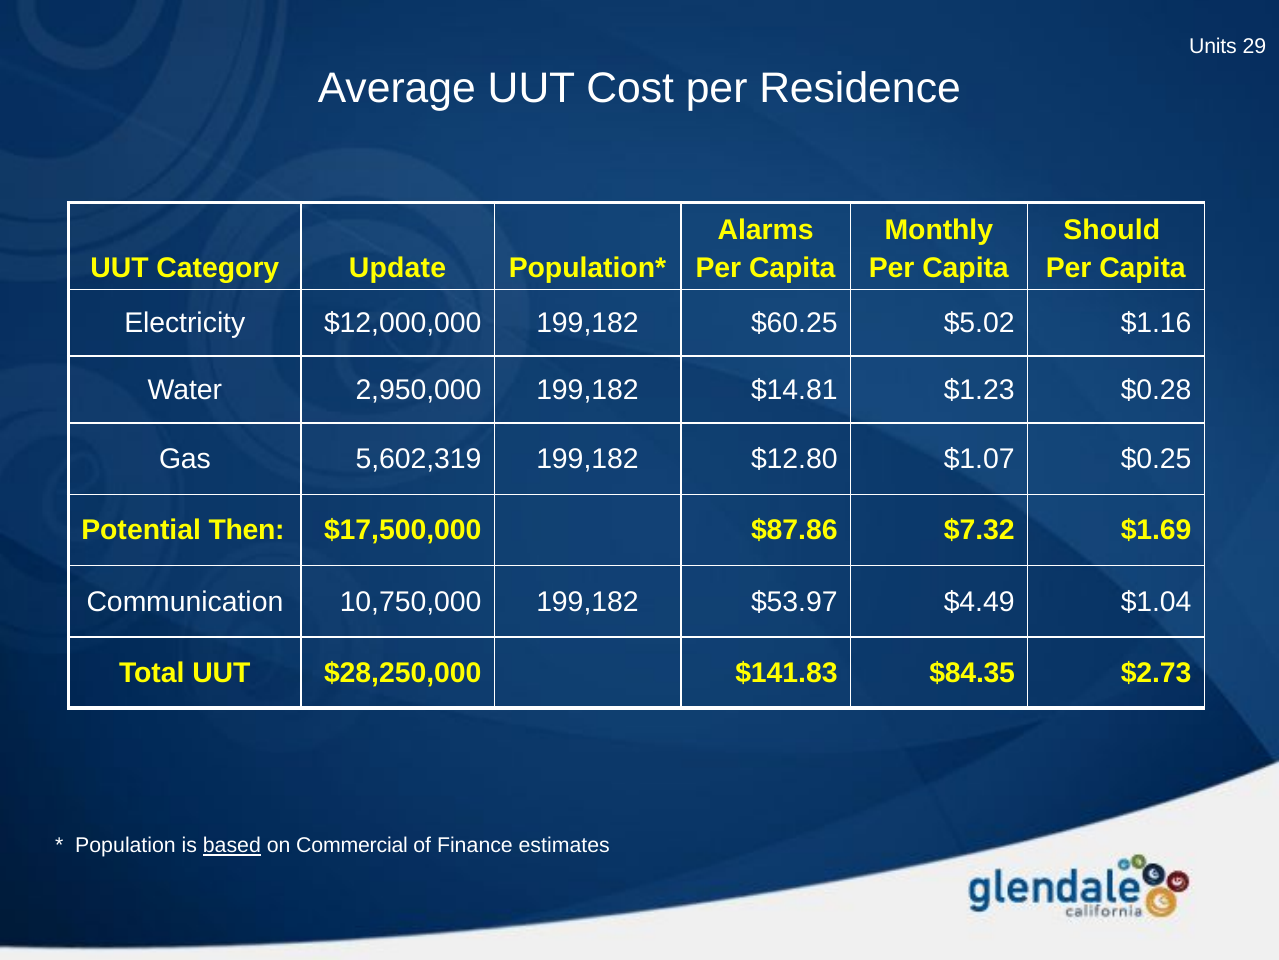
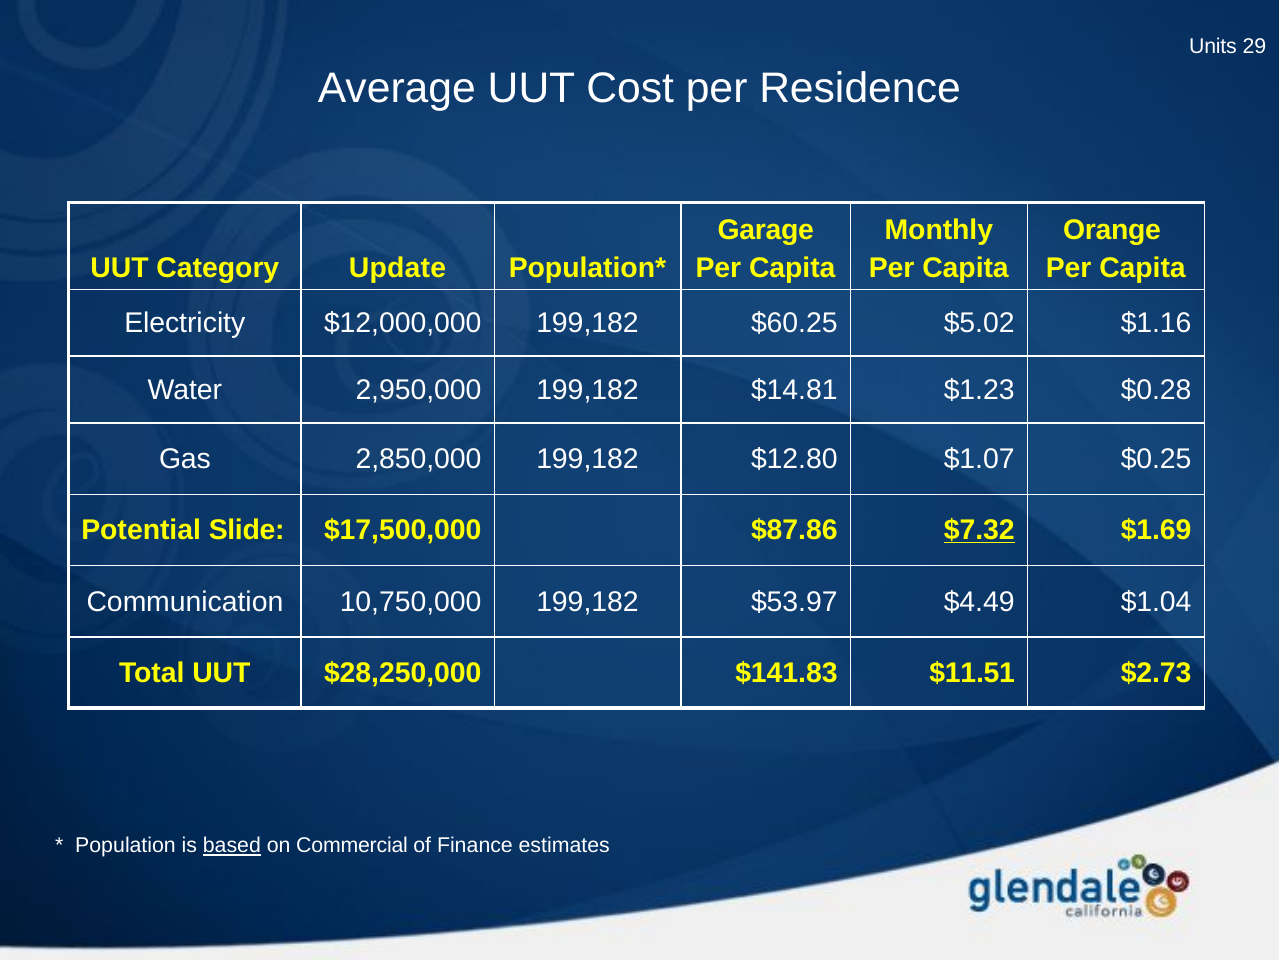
Alarms: Alarms -> Garage
Should: Should -> Orange
5,602,319: 5,602,319 -> 2,850,000
Then: Then -> Slide
$7.32 underline: none -> present
$84.35: $84.35 -> $11.51
